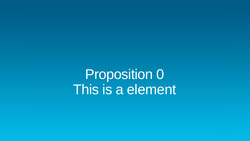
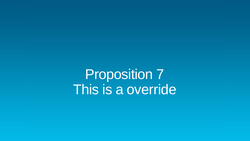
0: 0 -> 7
element: element -> override
